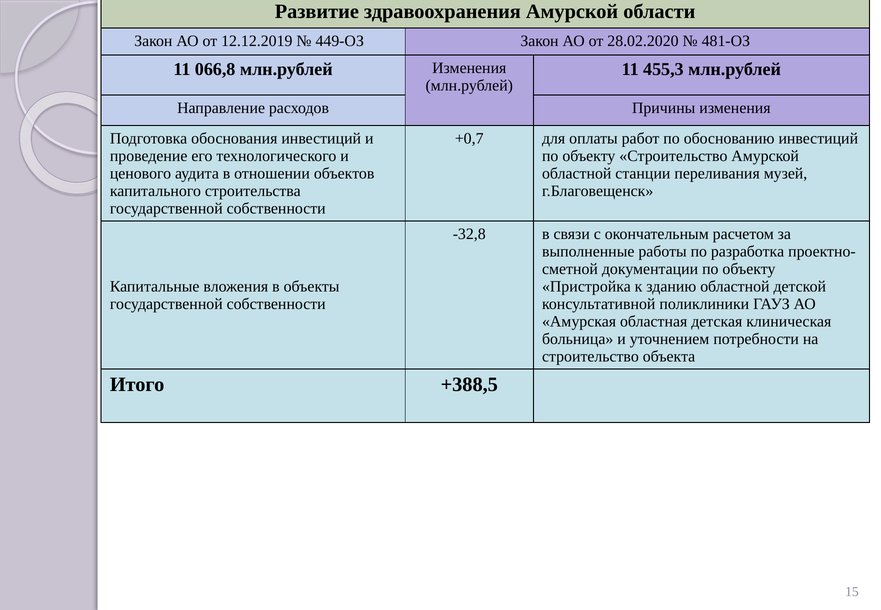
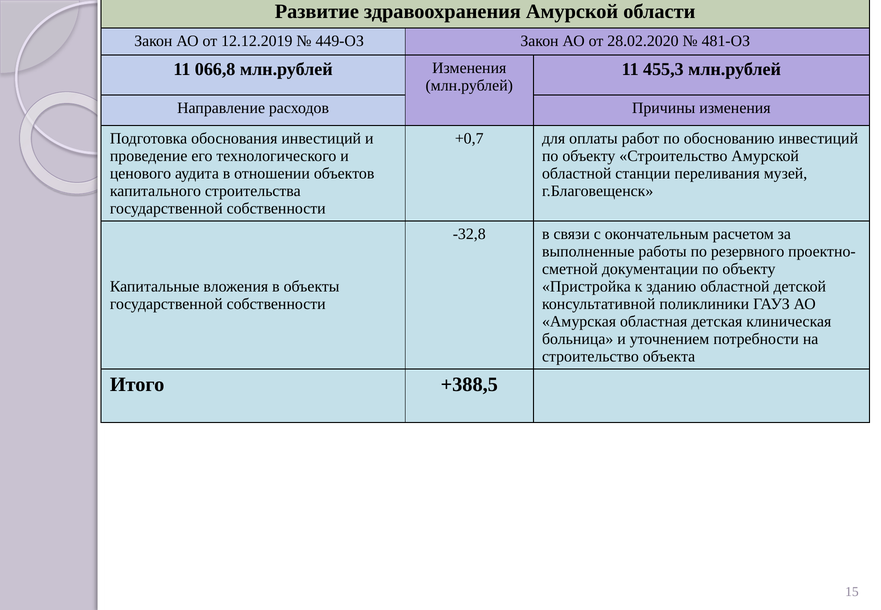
разработка: разработка -> резервного
